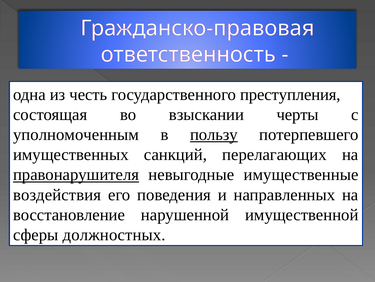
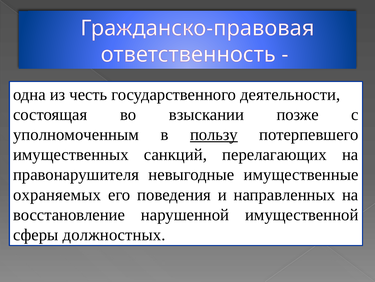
преступления: преступления -> деятельности
черты: черты -> позже
правонарушителя underline: present -> none
воздействия: воздействия -> охраняемых
